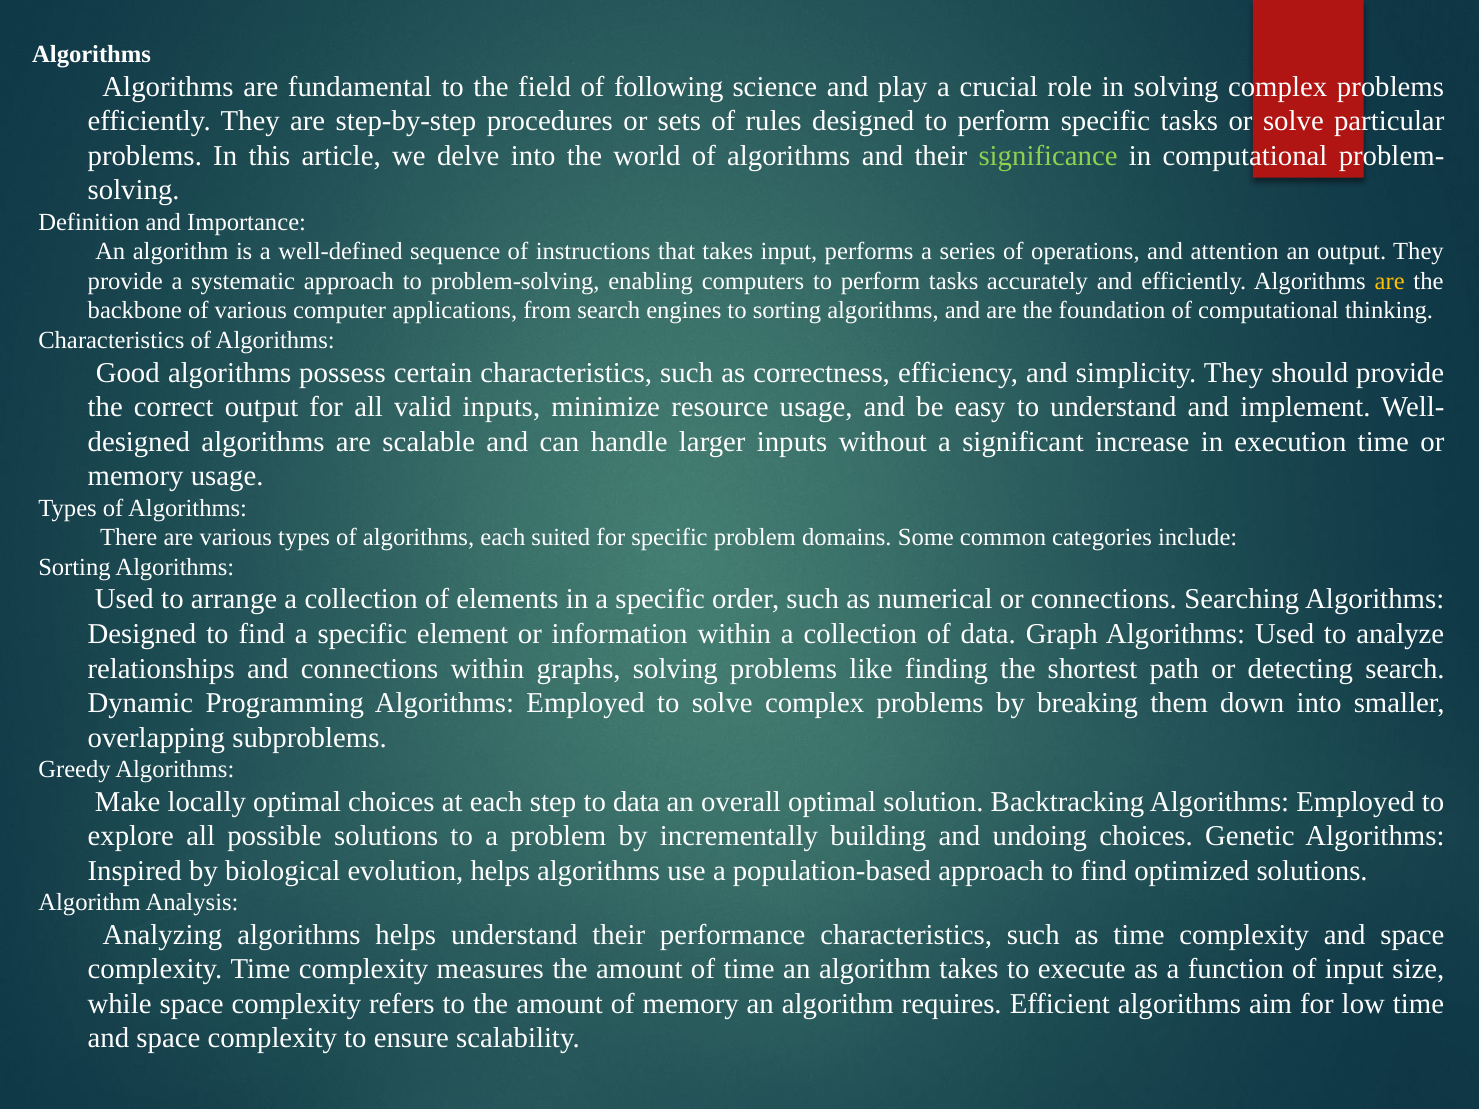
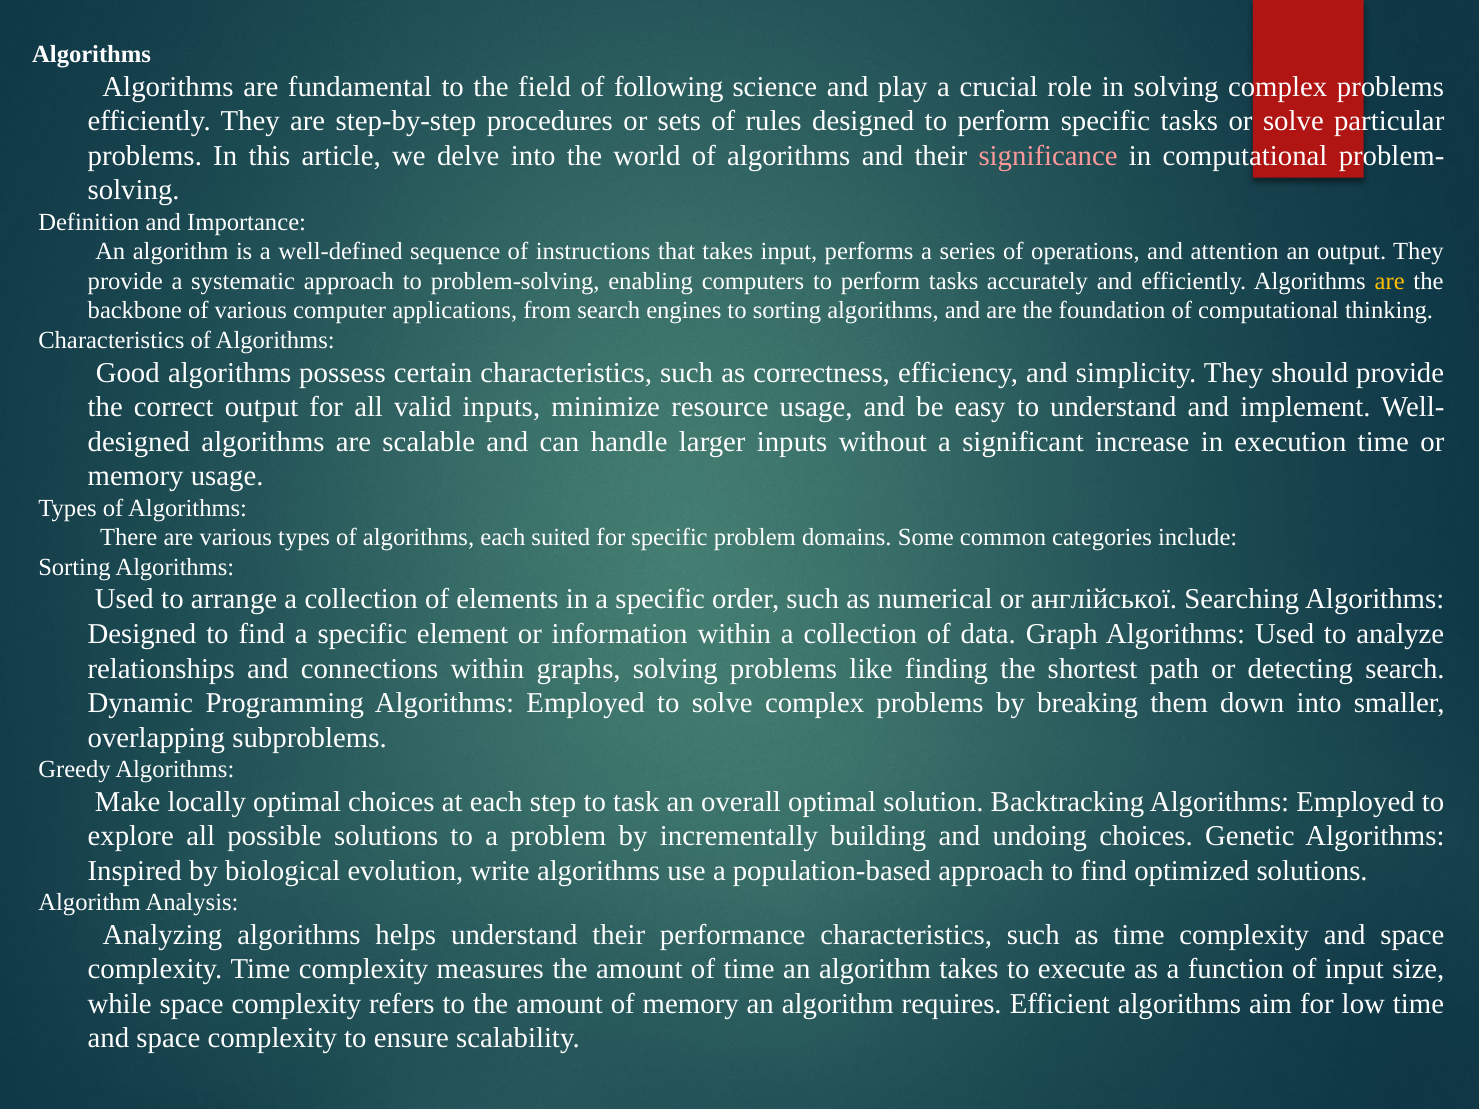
significance colour: light green -> pink
or connections: connections -> англійської
to data: data -> task
evolution helps: helps -> write
